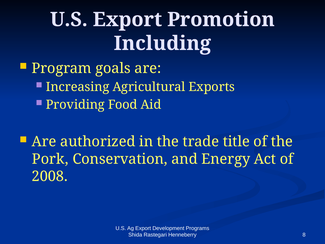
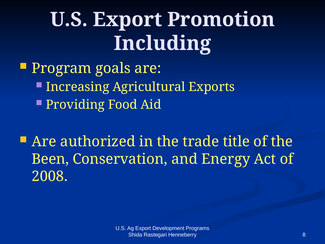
Pork: Pork -> Been
